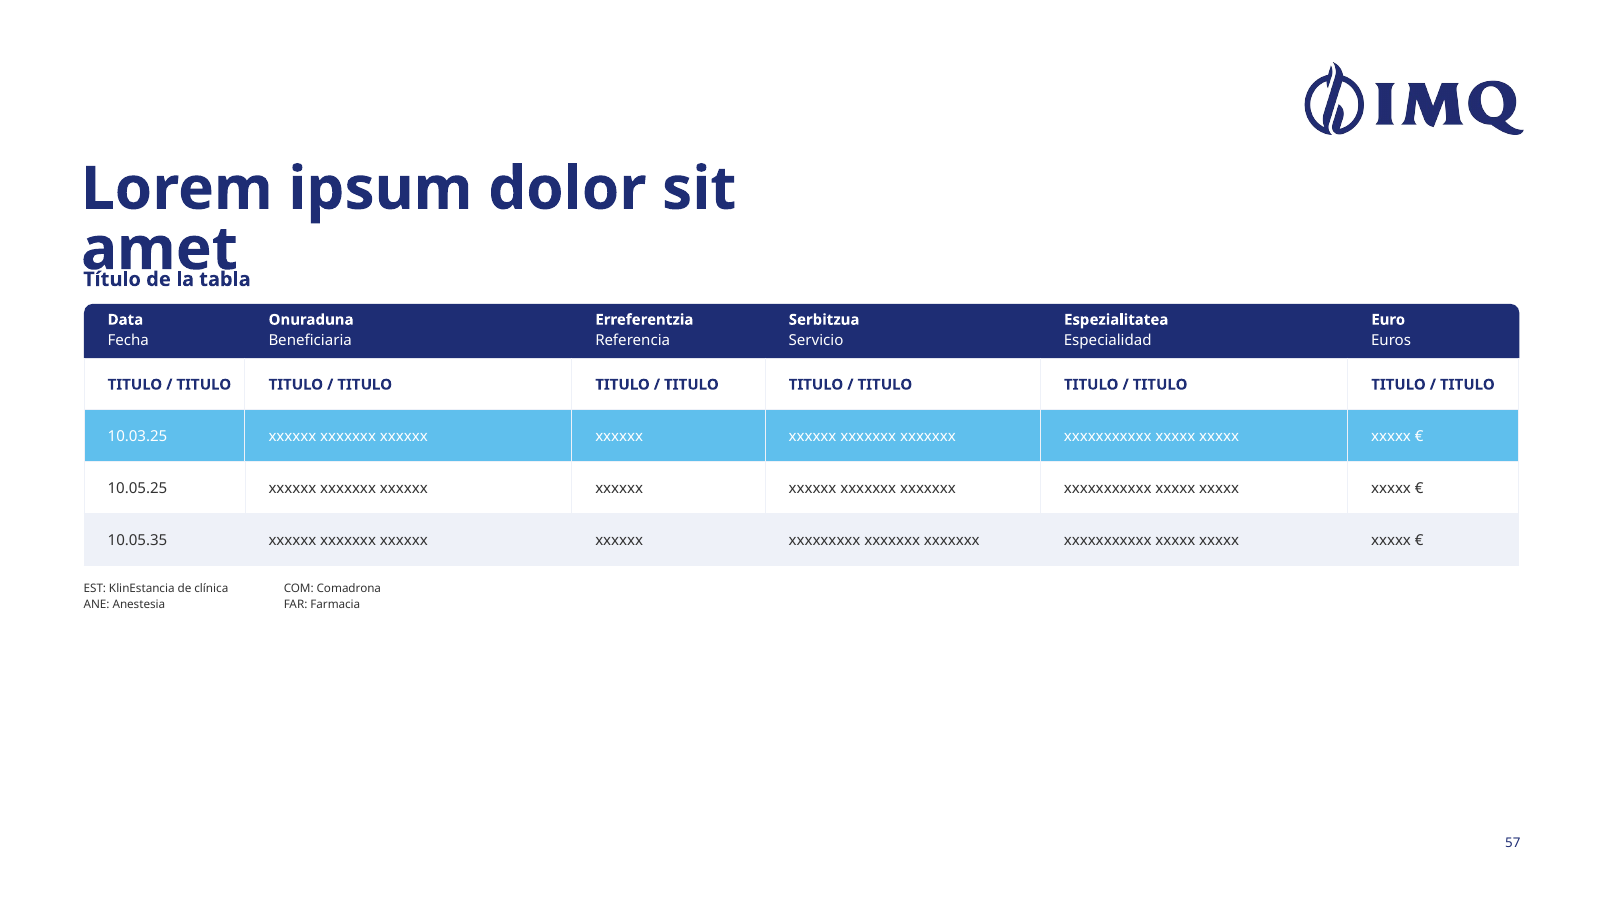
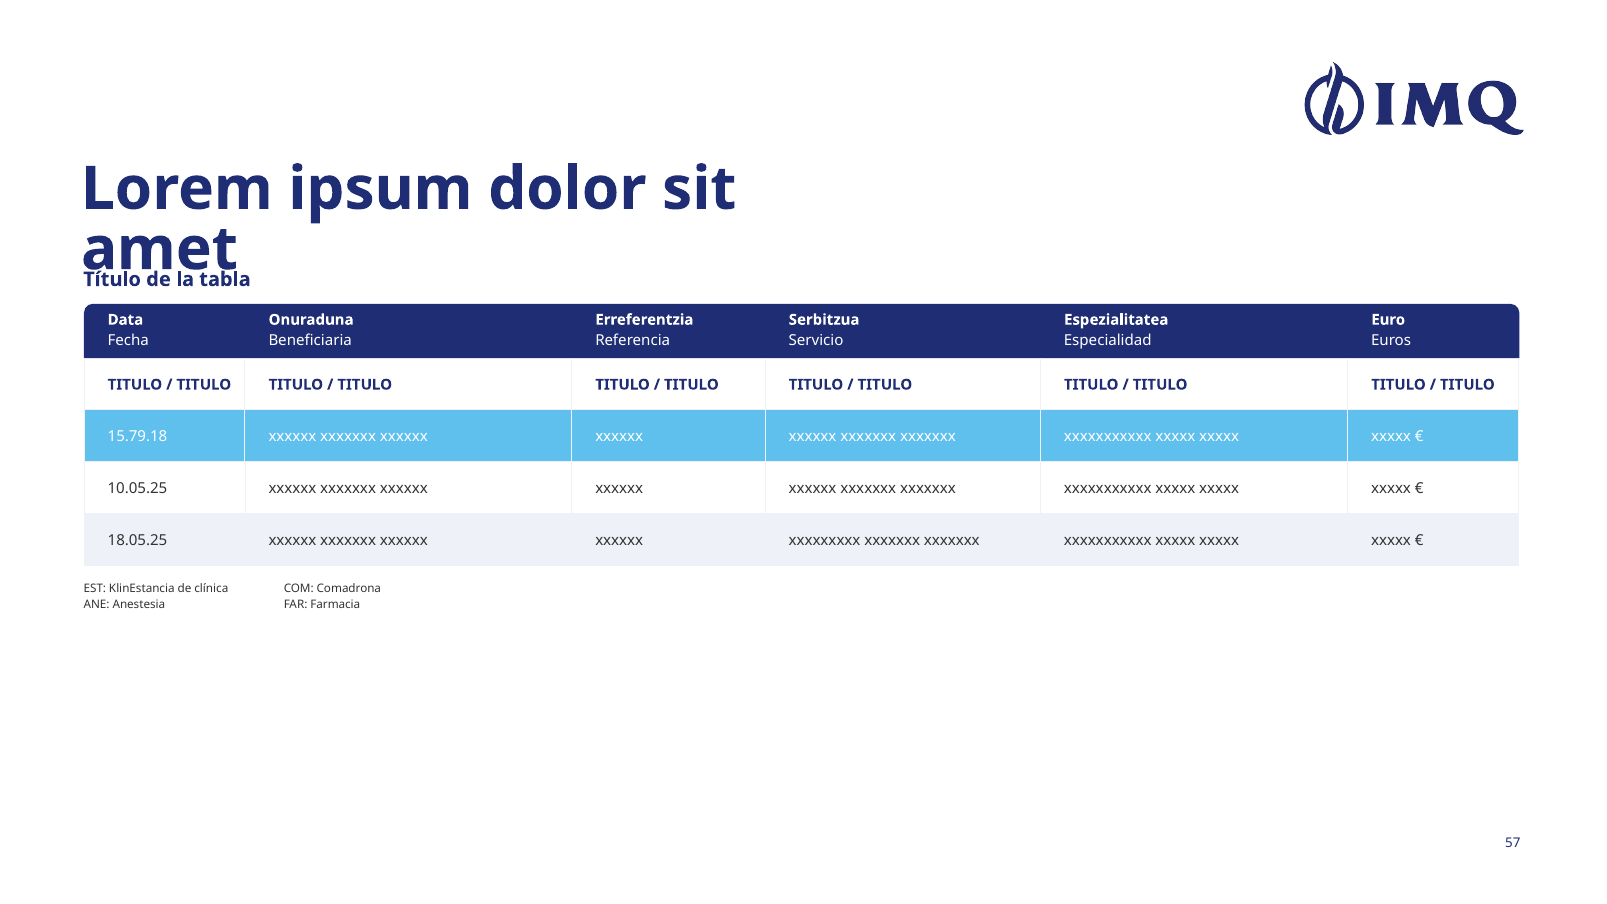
10.03.25: 10.03.25 -> 15.79.18
10.05.35: 10.05.35 -> 18.05.25
